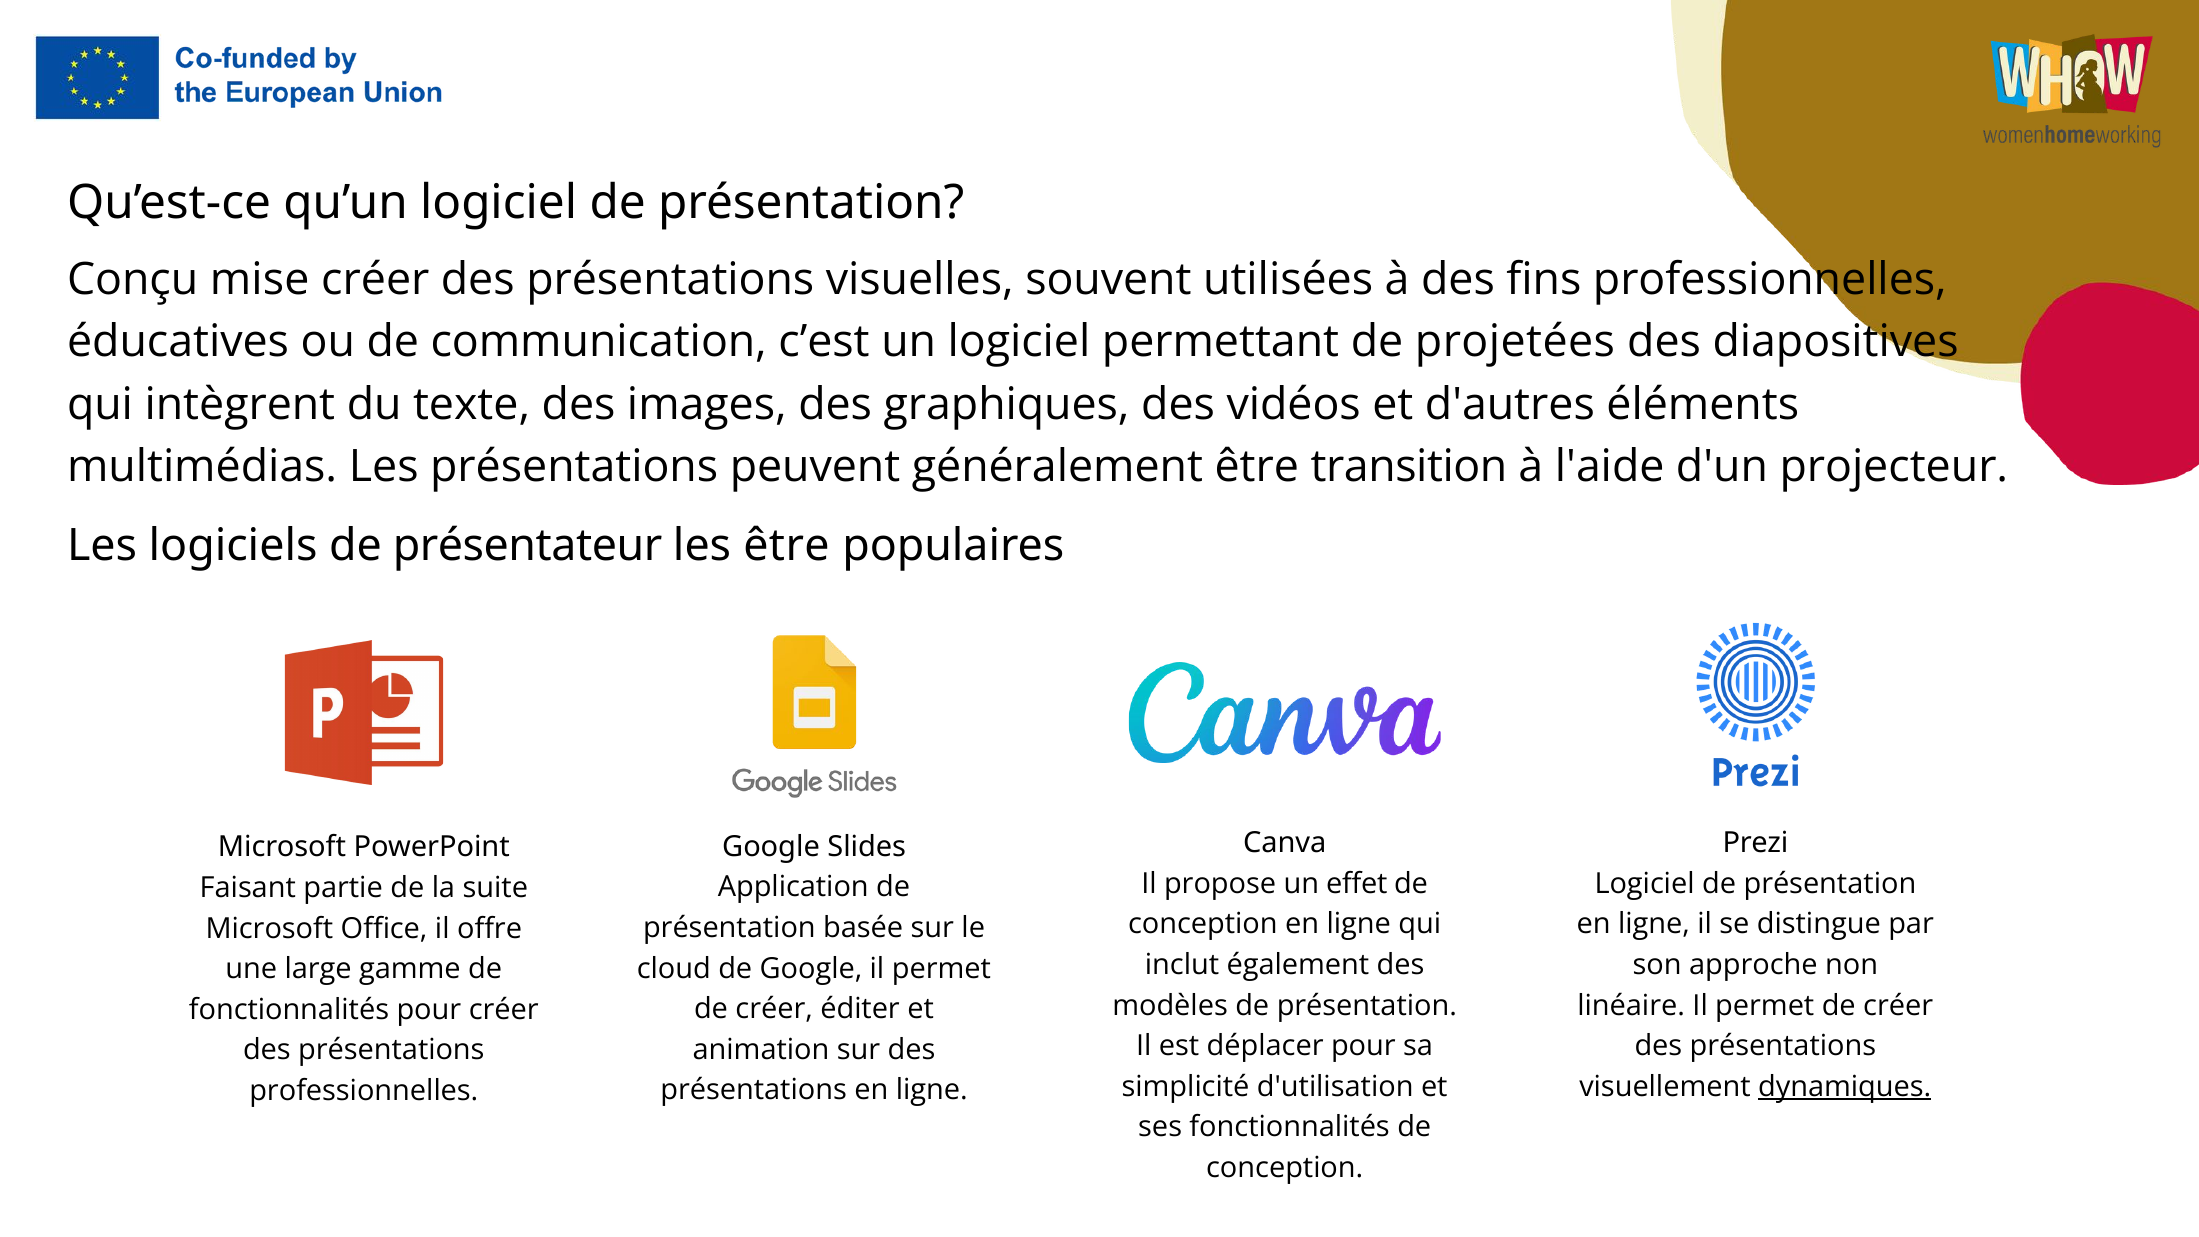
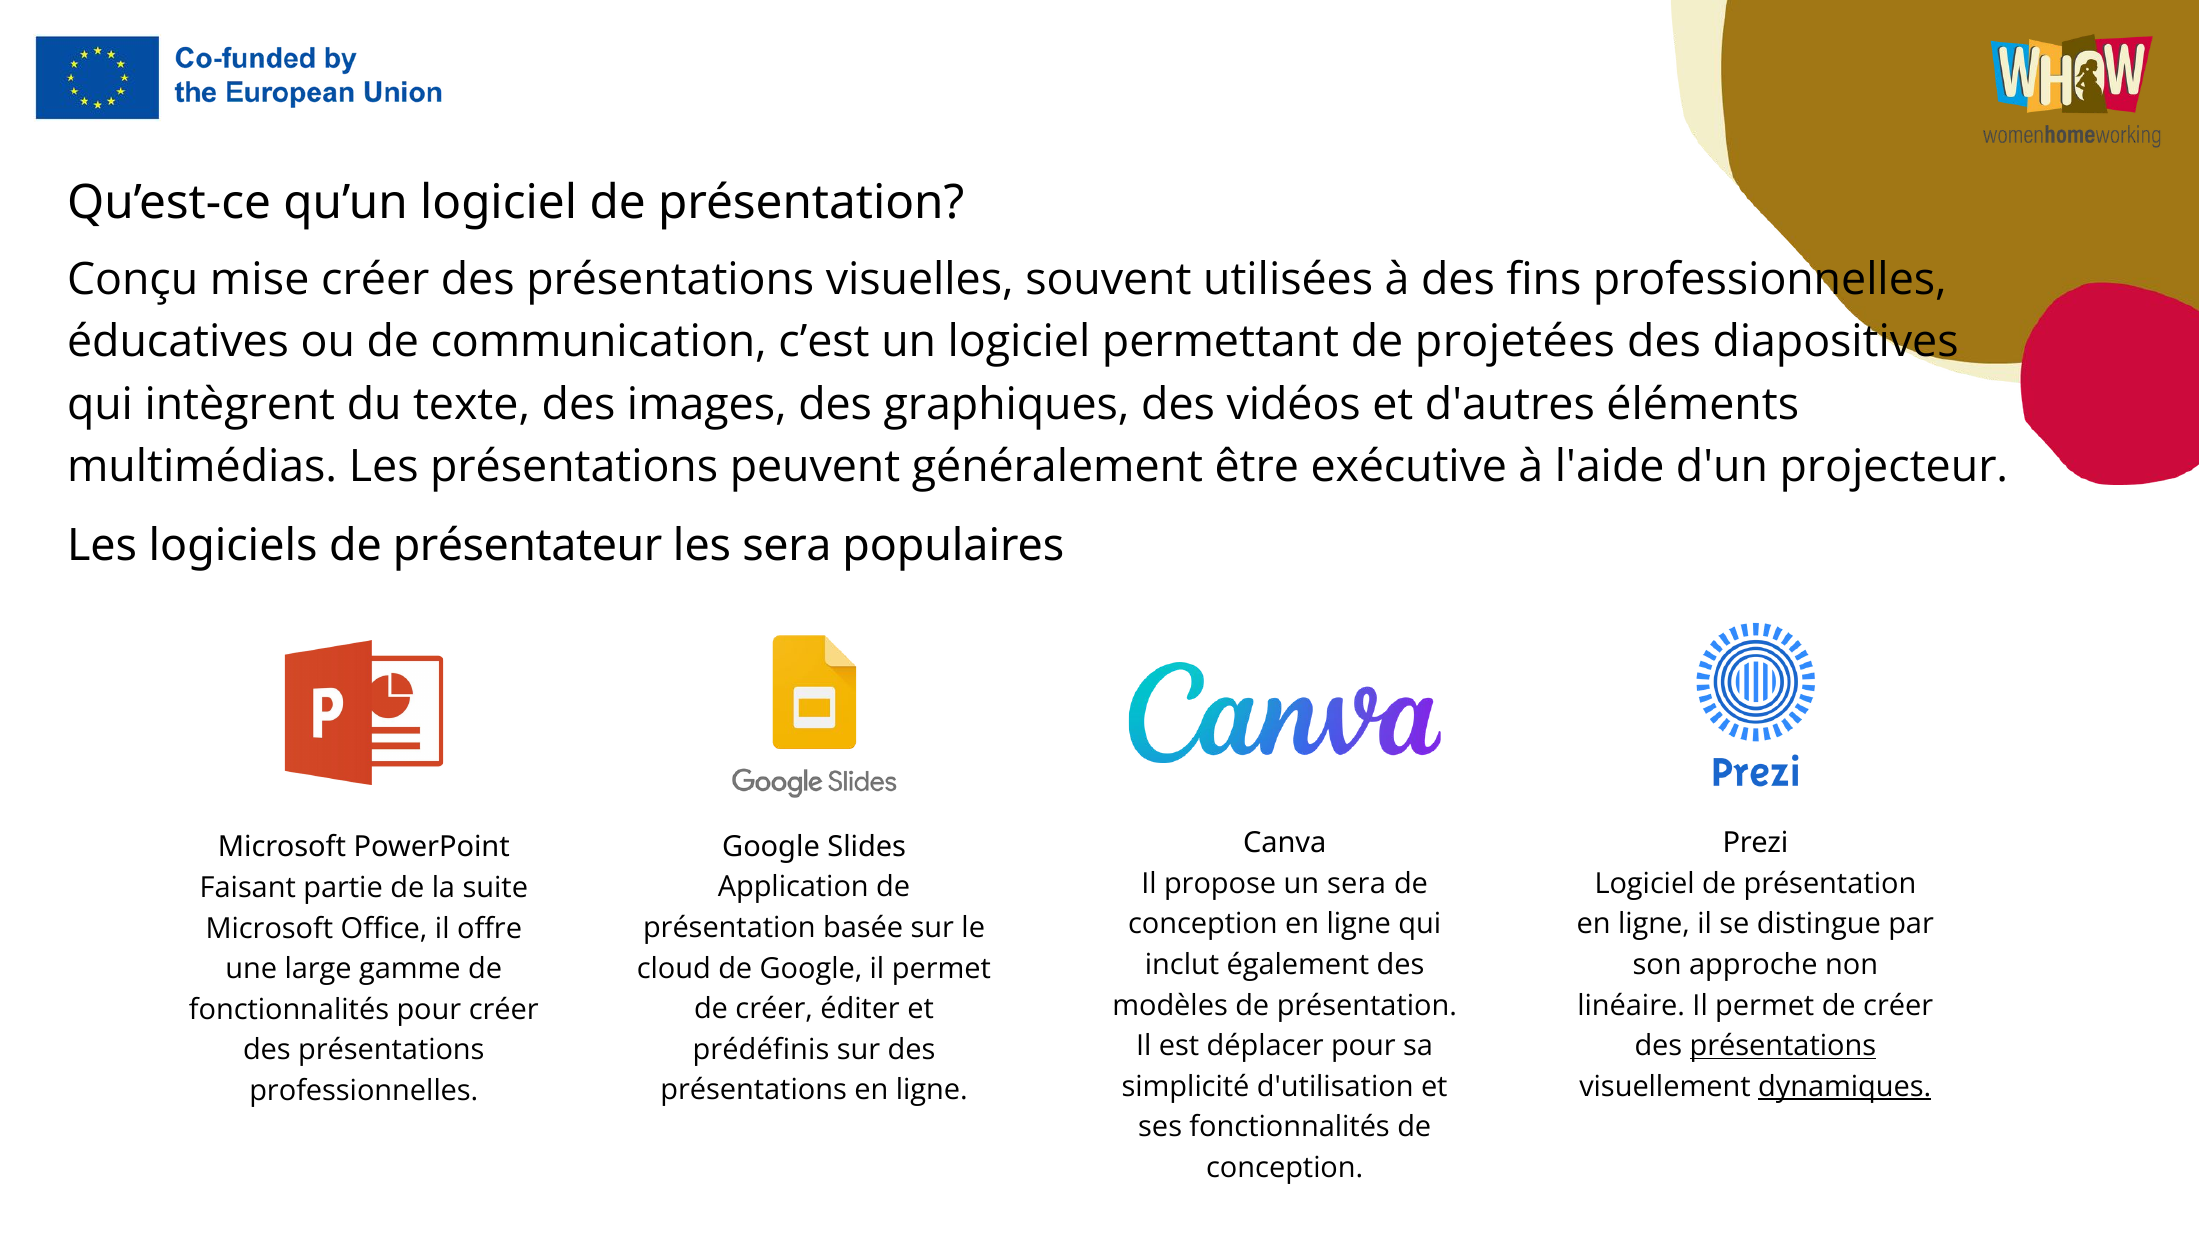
transition: transition -> exécutive
les être: être -> sera
un effet: effet -> sera
présentations at (1783, 1046) underline: none -> present
animation: animation -> prédéfinis
